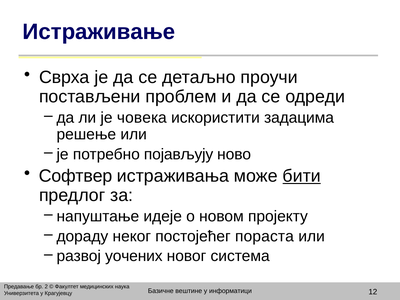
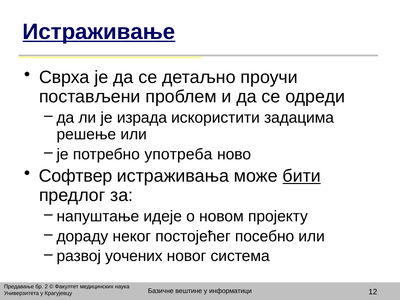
Истраживање underline: none -> present
човека: човека -> израда
појављују: појављују -> употреба
пораста: пораста -> посебно
